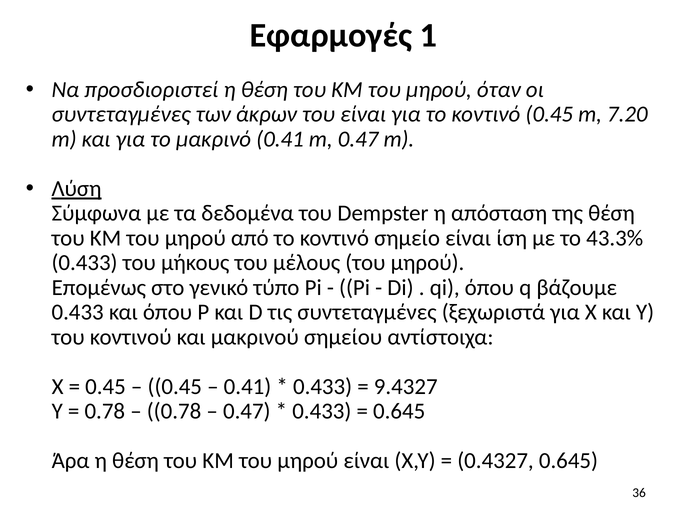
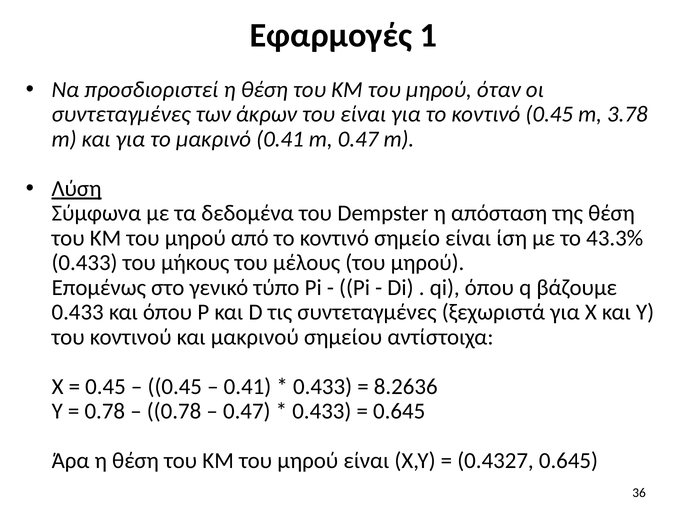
7.20: 7.20 -> 3.78
9.4327: 9.4327 -> 8.2636
